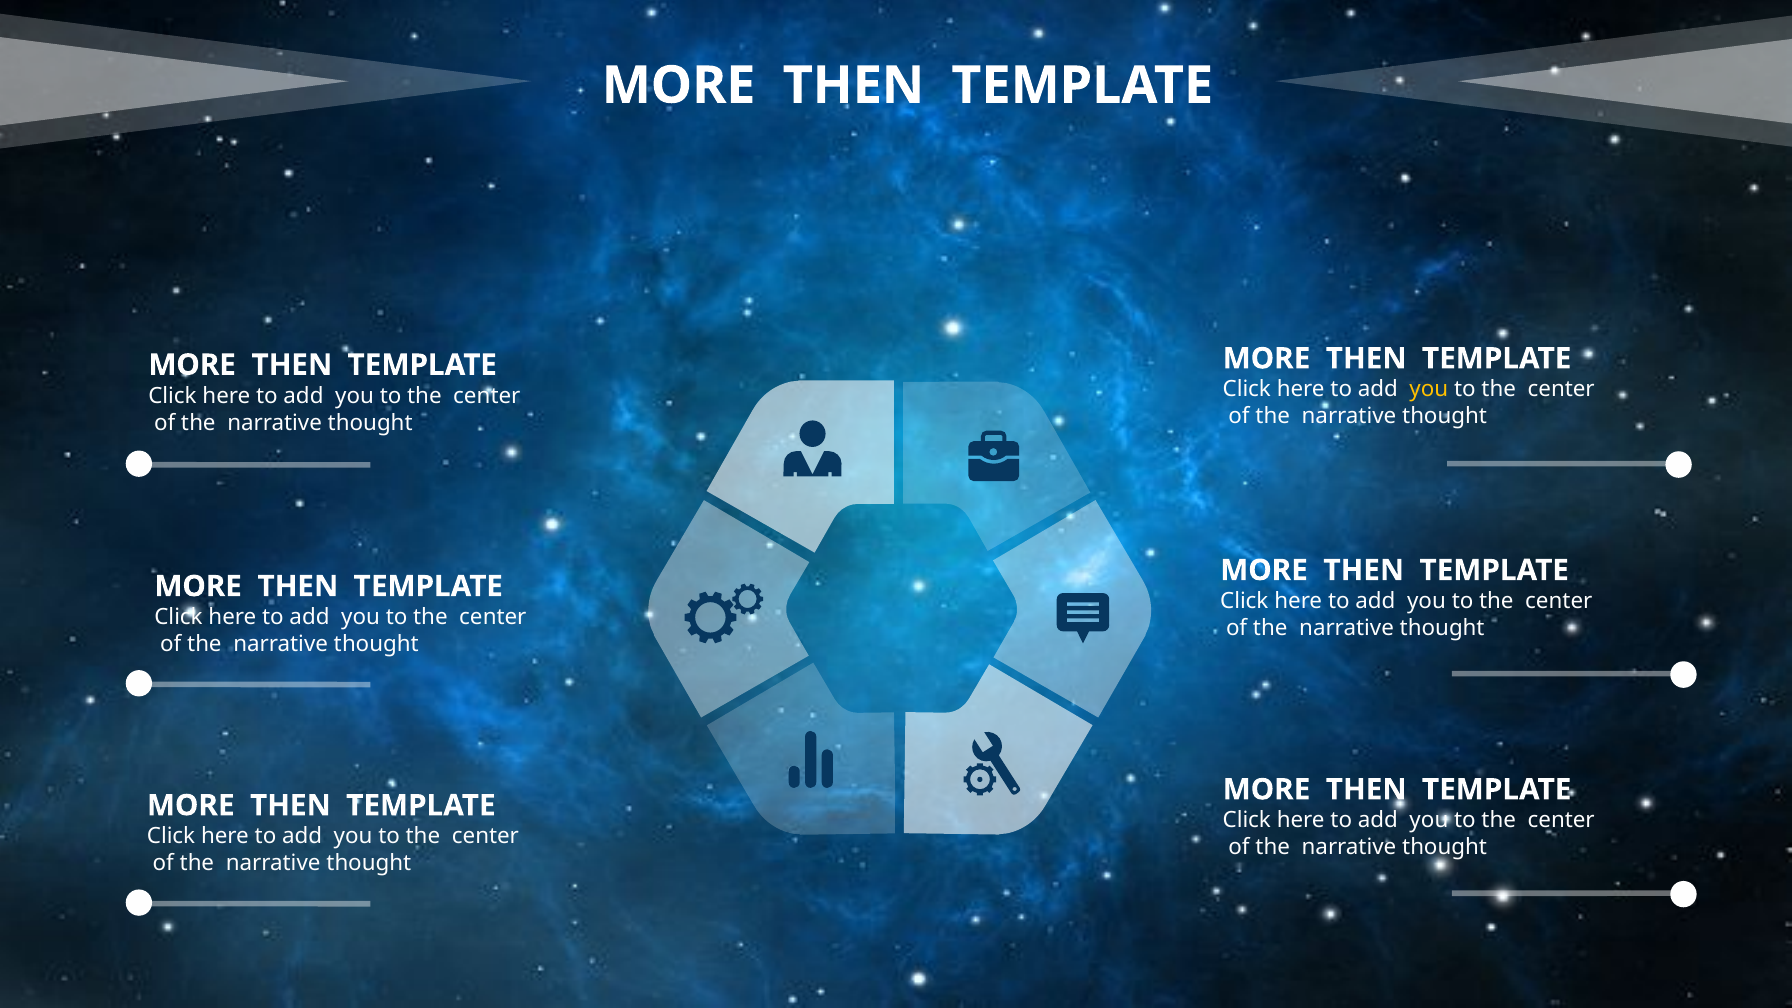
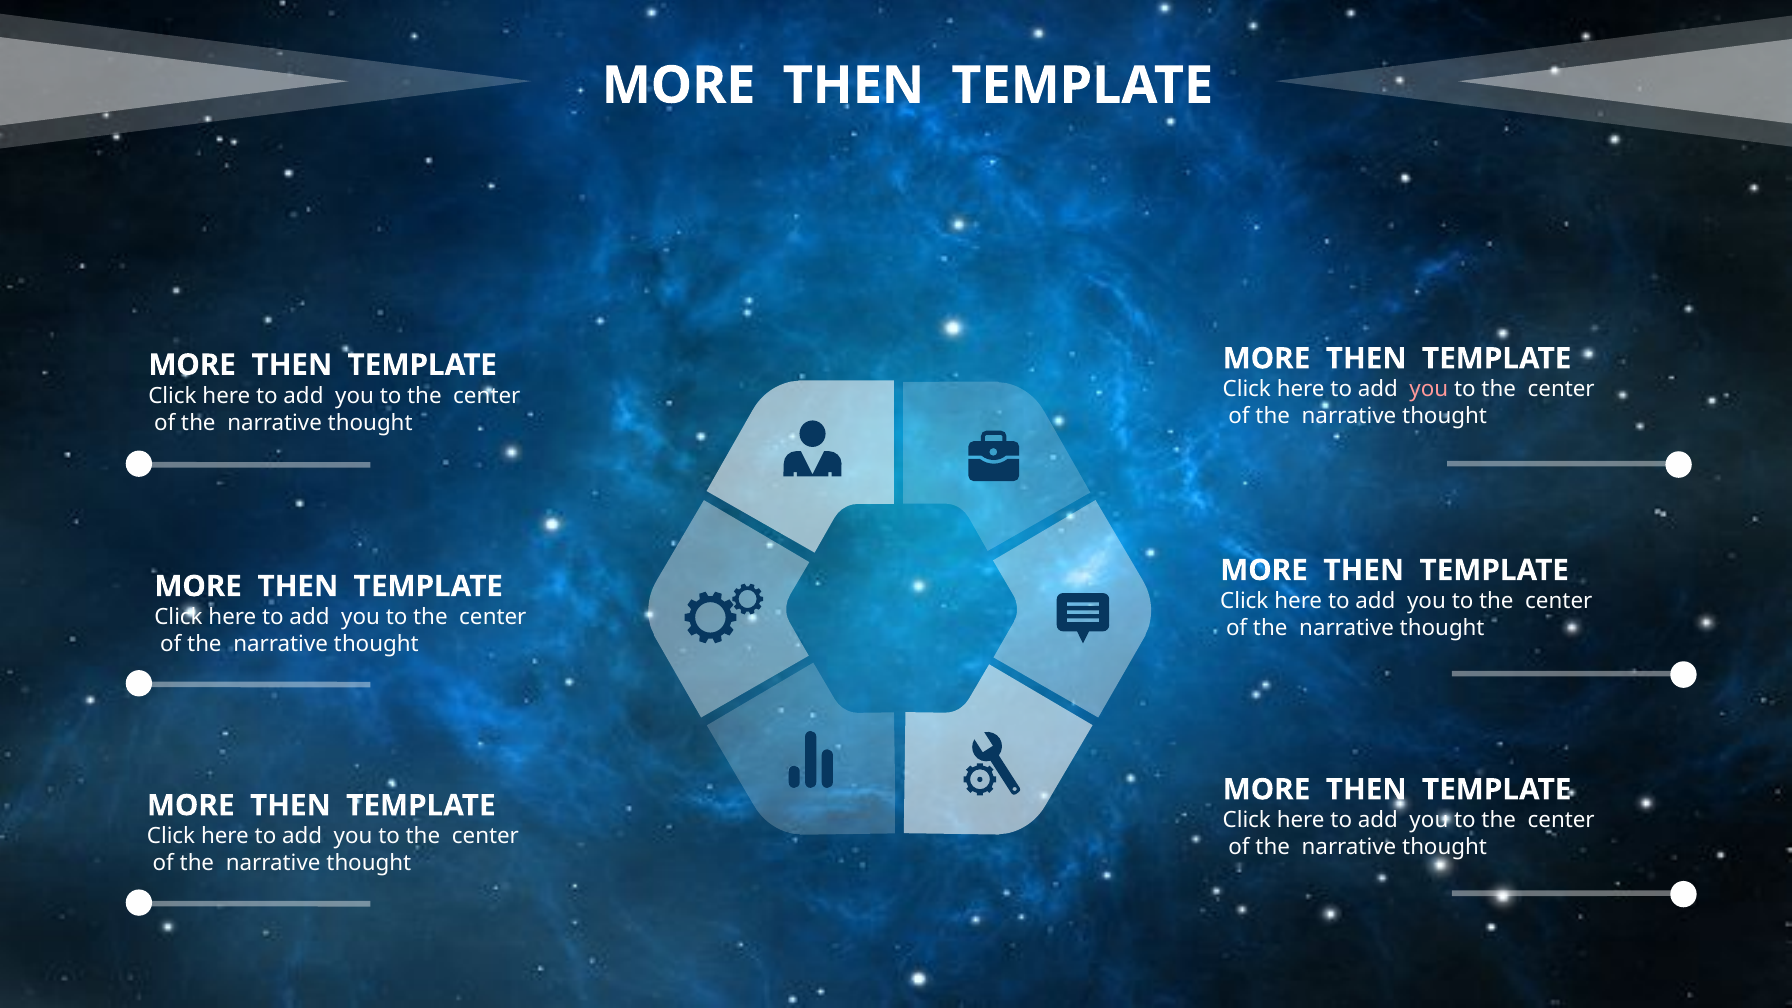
you at (1429, 389) colour: yellow -> pink
